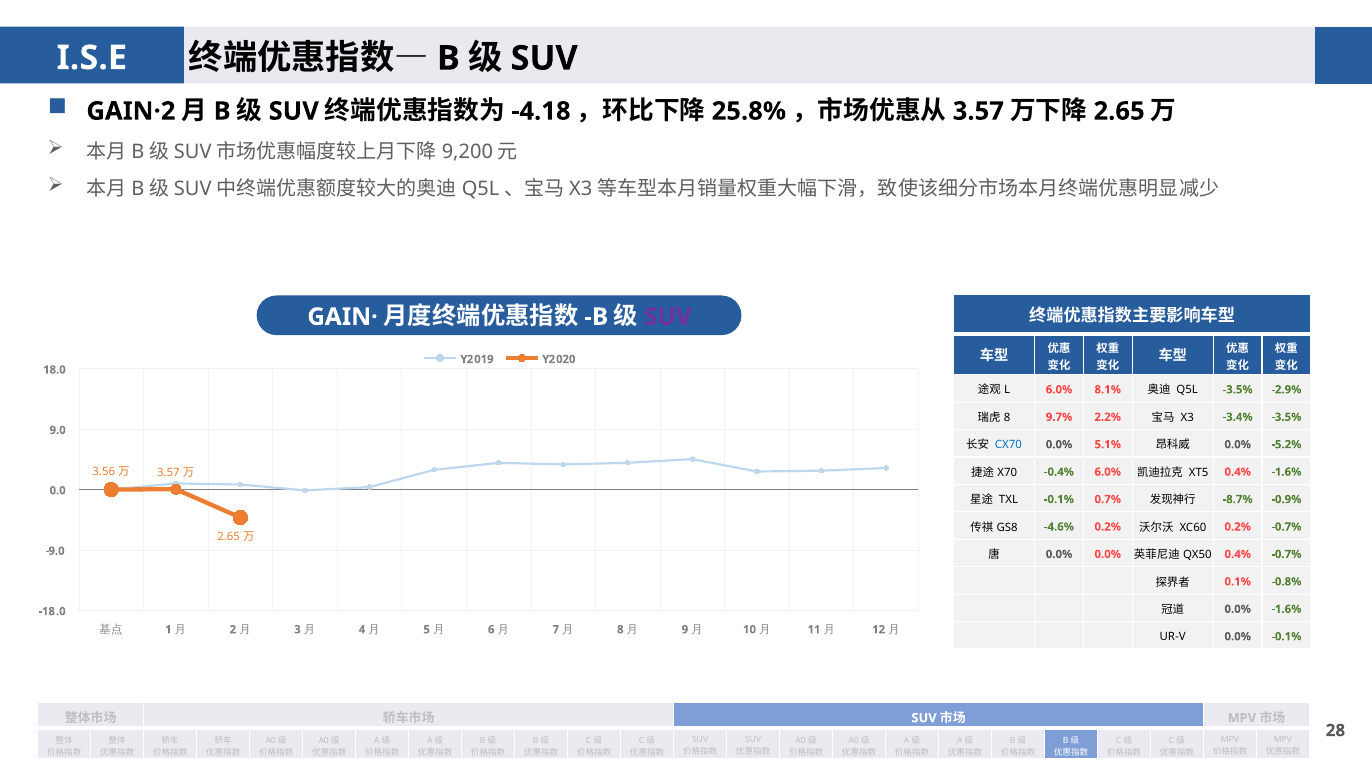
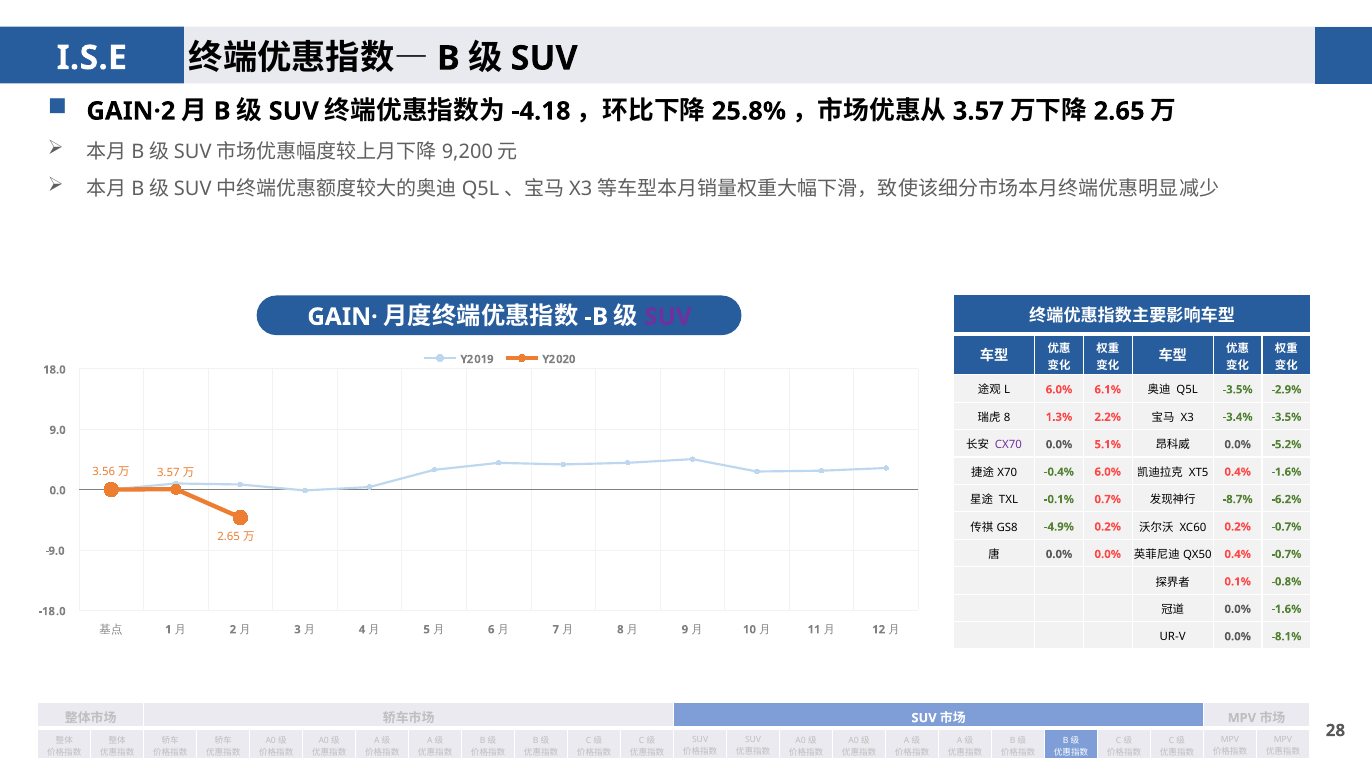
8.1%: 8.1% -> 6.1%
9.7%: 9.7% -> 1.3%
CX70 colour: blue -> purple
-0.9%: -0.9% -> -6.2%
-4.6%: -4.6% -> -4.9%
0.0% -0.1%: -0.1% -> -8.1%
